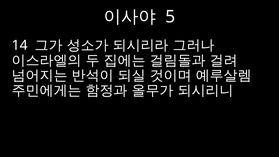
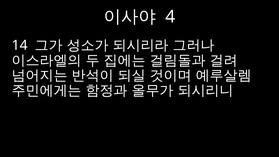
5: 5 -> 4
